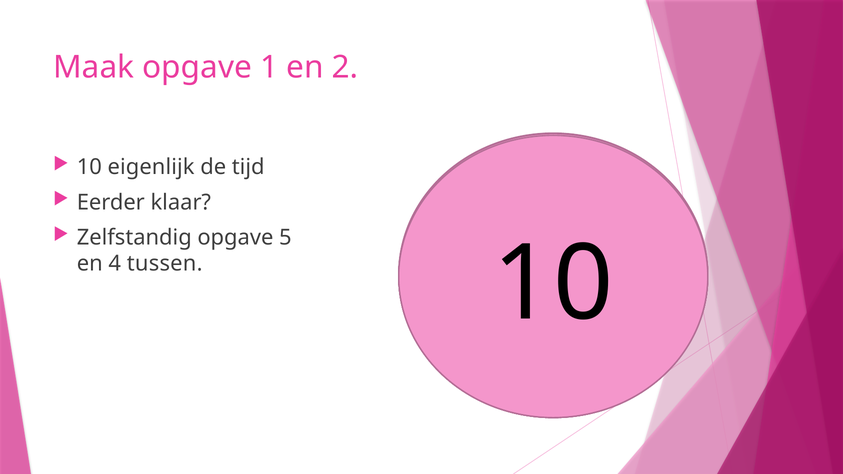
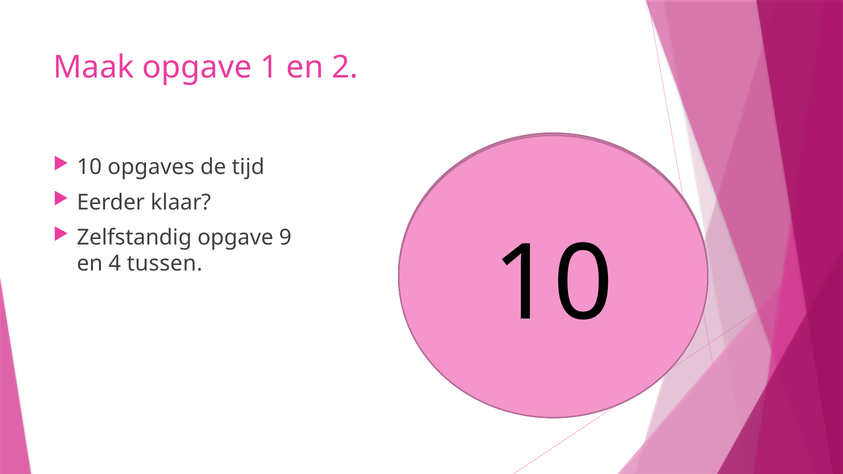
eigenlijk: eigenlijk -> opgaves
5: 5 -> 9
